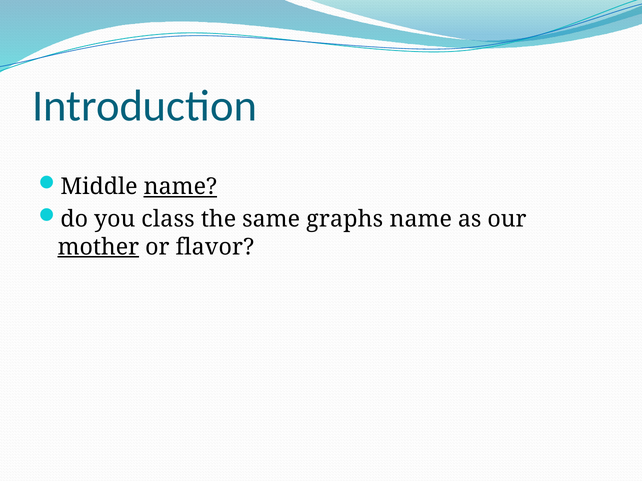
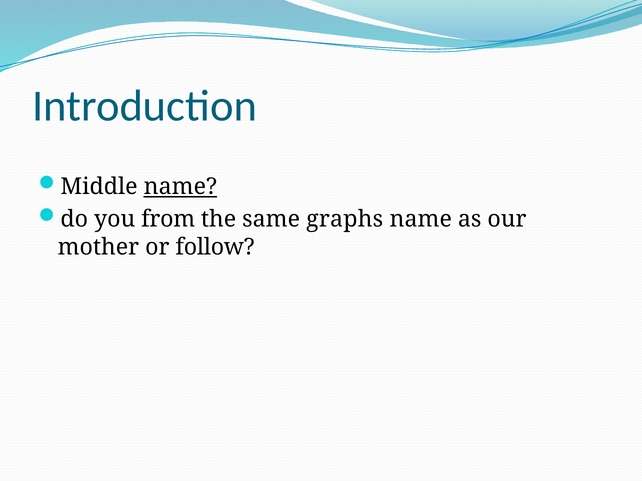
class: class -> from
mother underline: present -> none
flavor: flavor -> follow
